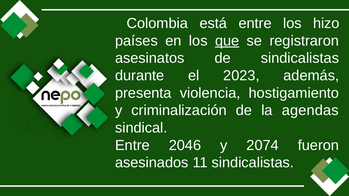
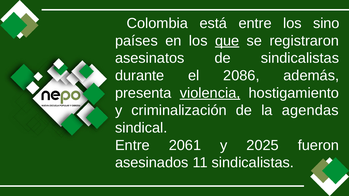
hizo: hizo -> sino
2023: 2023 -> 2086
violencia underline: none -> present
2046: 2046 -> 2061
2074: 2074 -> 2025
